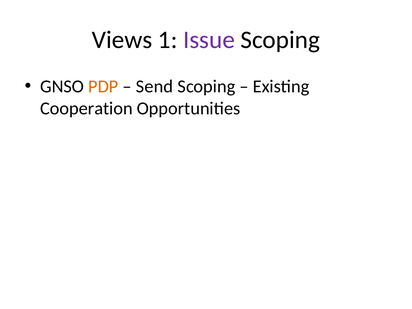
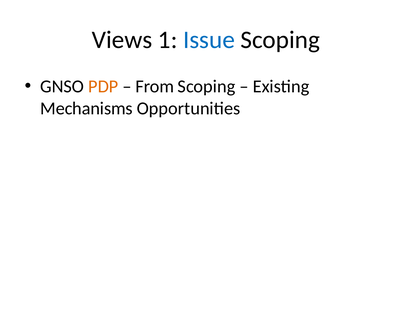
Issue colour: purple -> blue
Send: Send -> From
Cooperation: Cooperation -> Mechanisms
